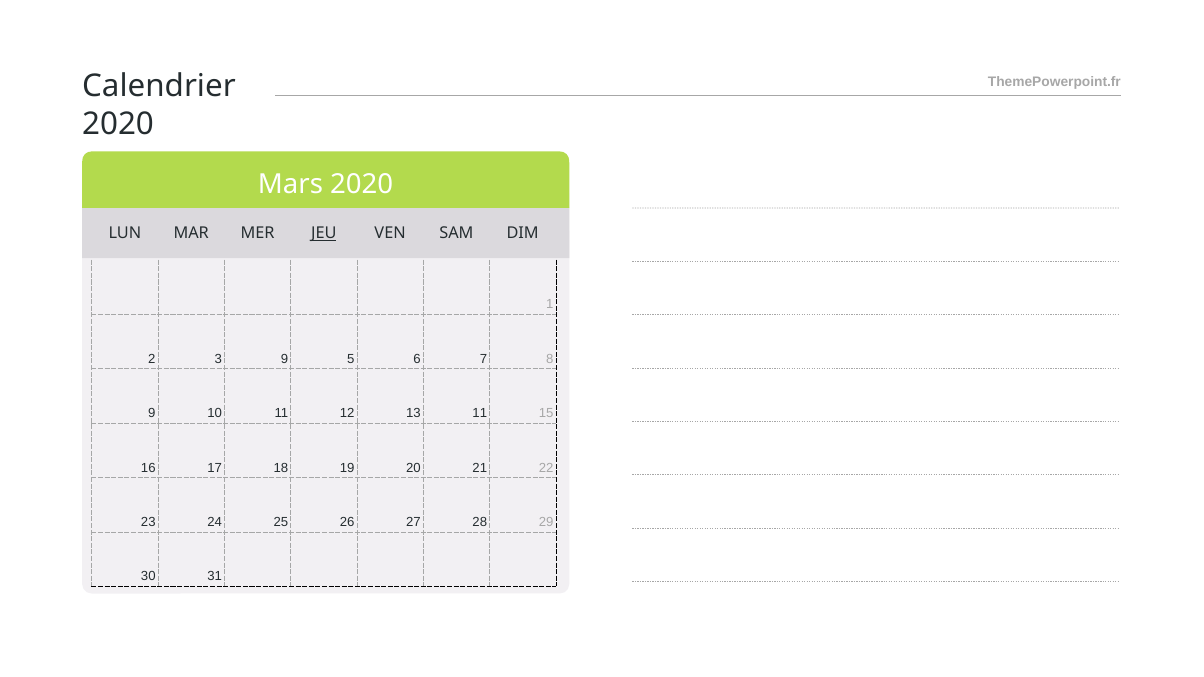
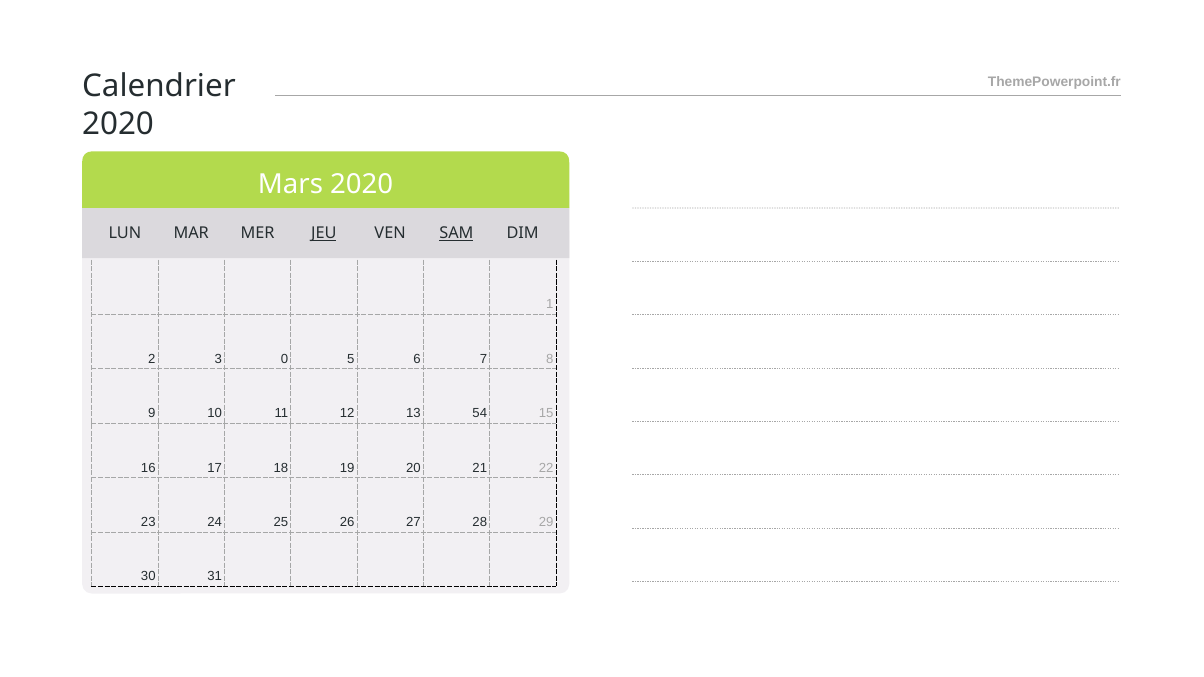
SAM underline: none -> present
3 9: 9 -> 0
13 11: 11 -> 54
